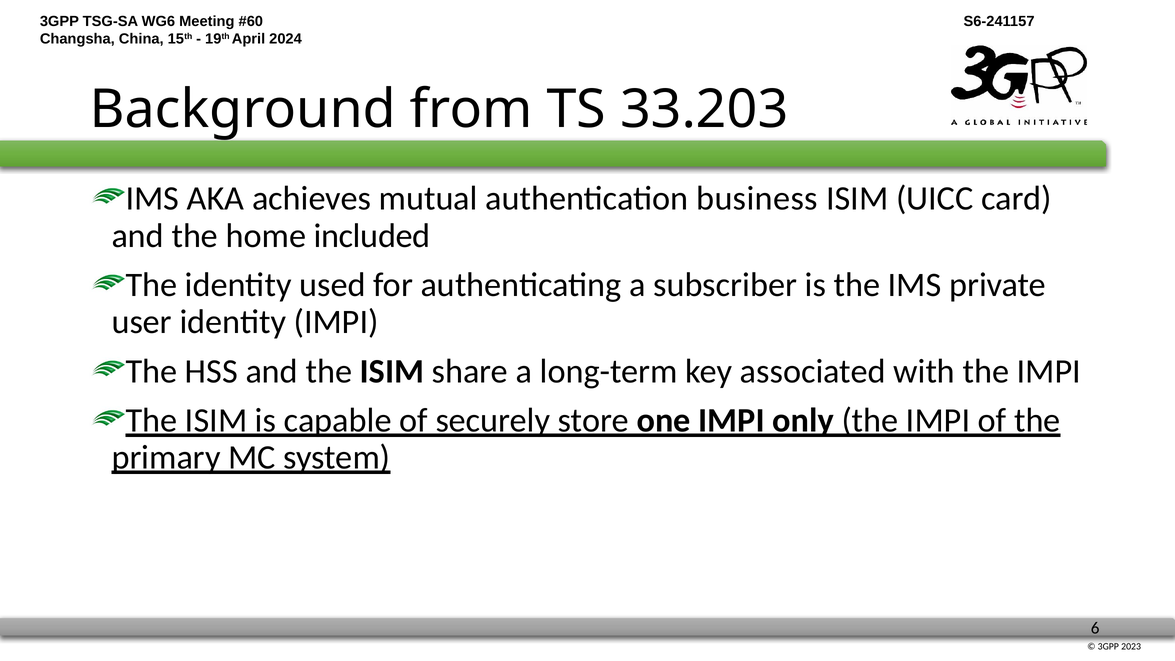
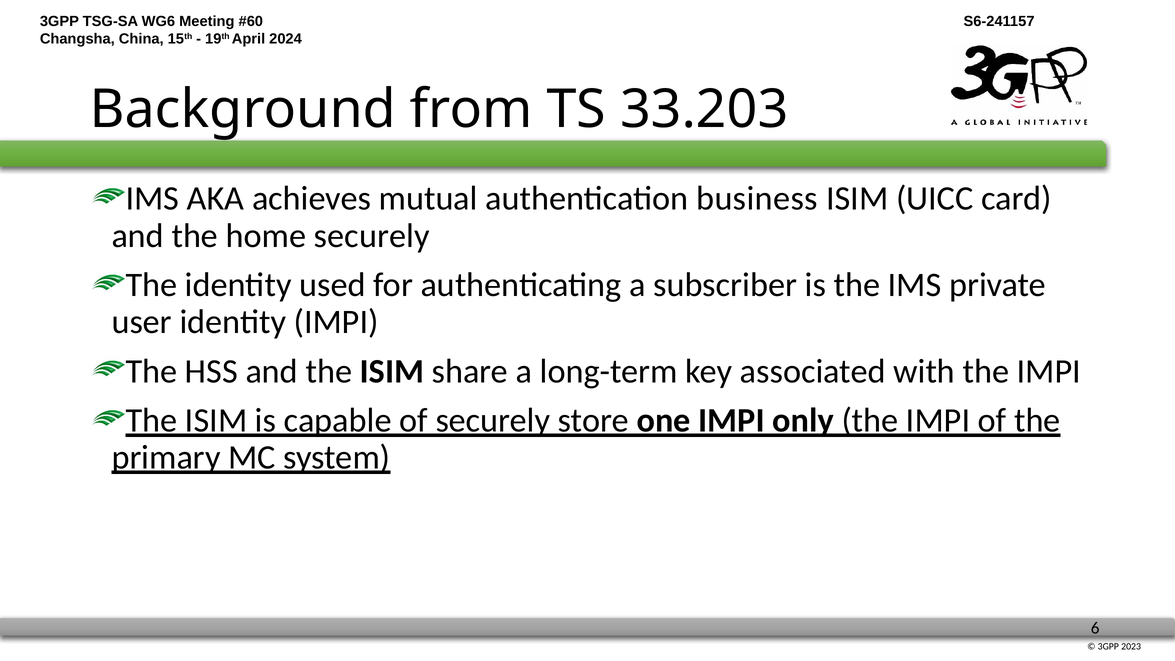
home included: included -> securely
